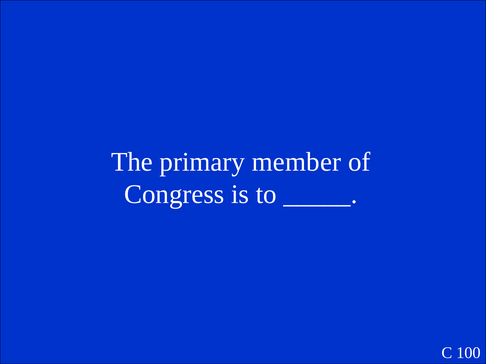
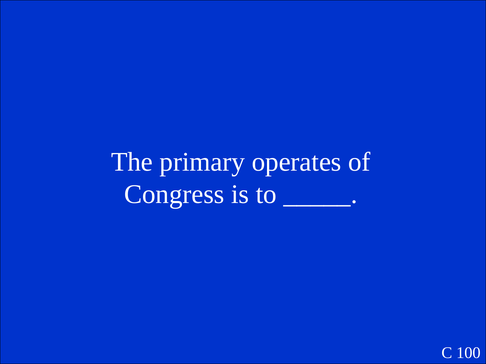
member: member -> operates
